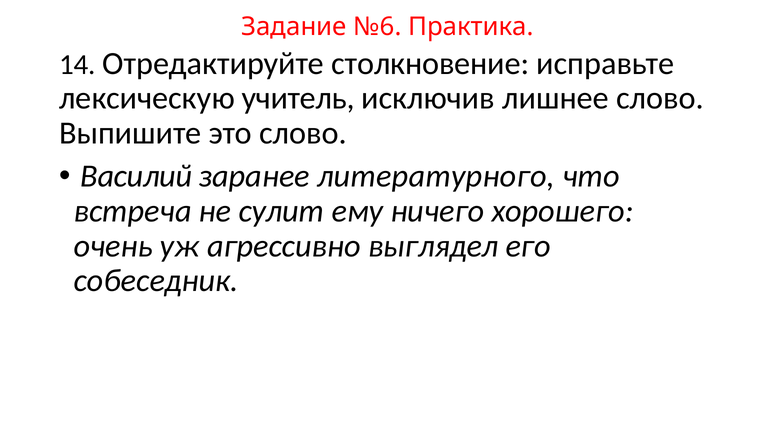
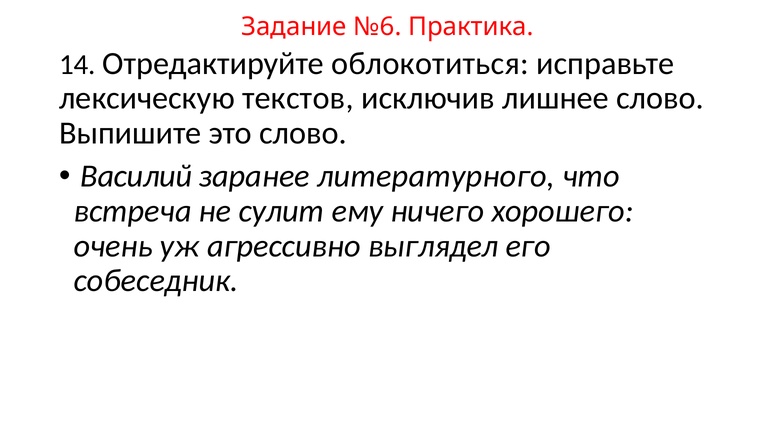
столкновение: столкновение -> облокотиться
учитель: учитель -> текстов
